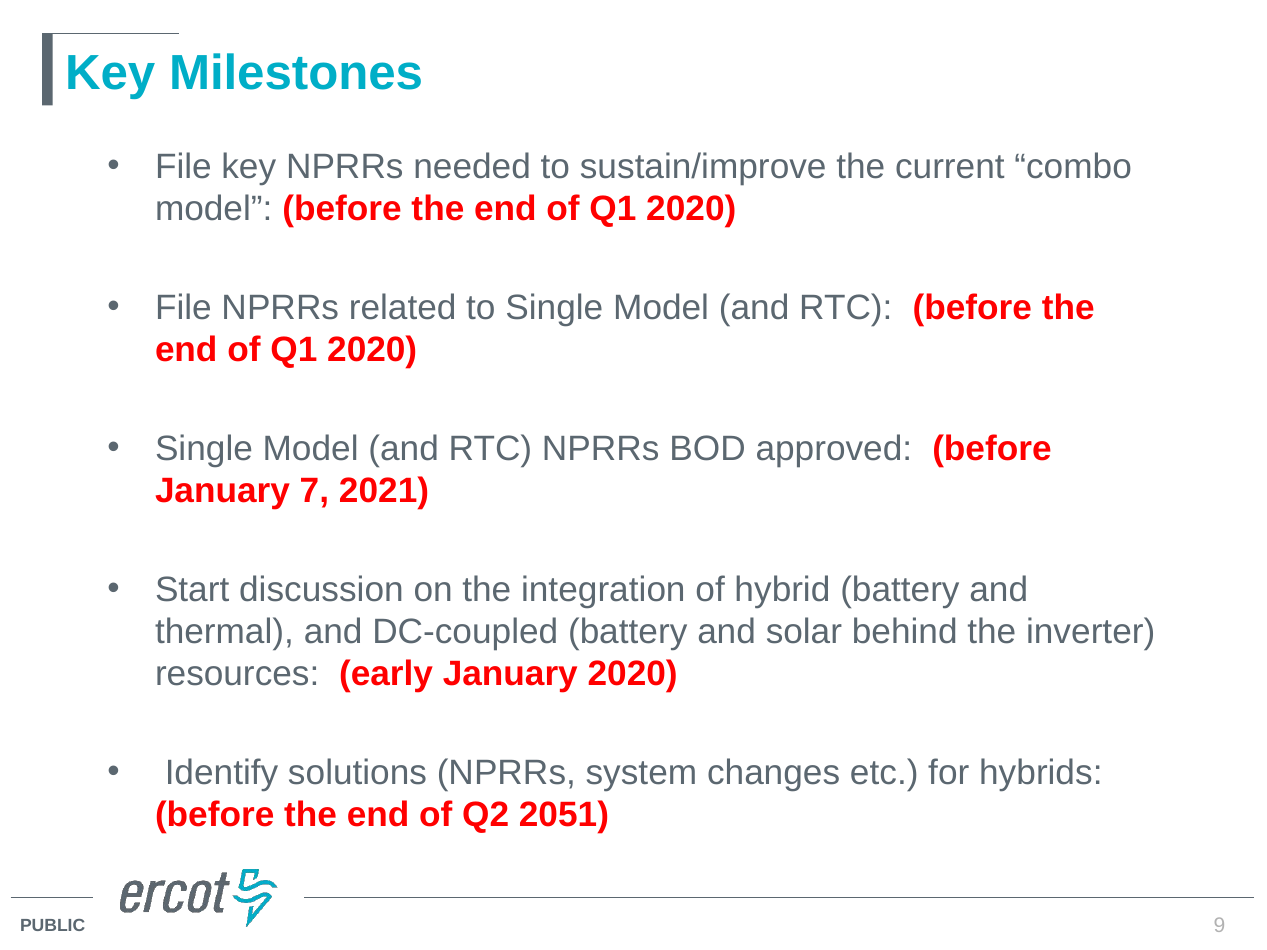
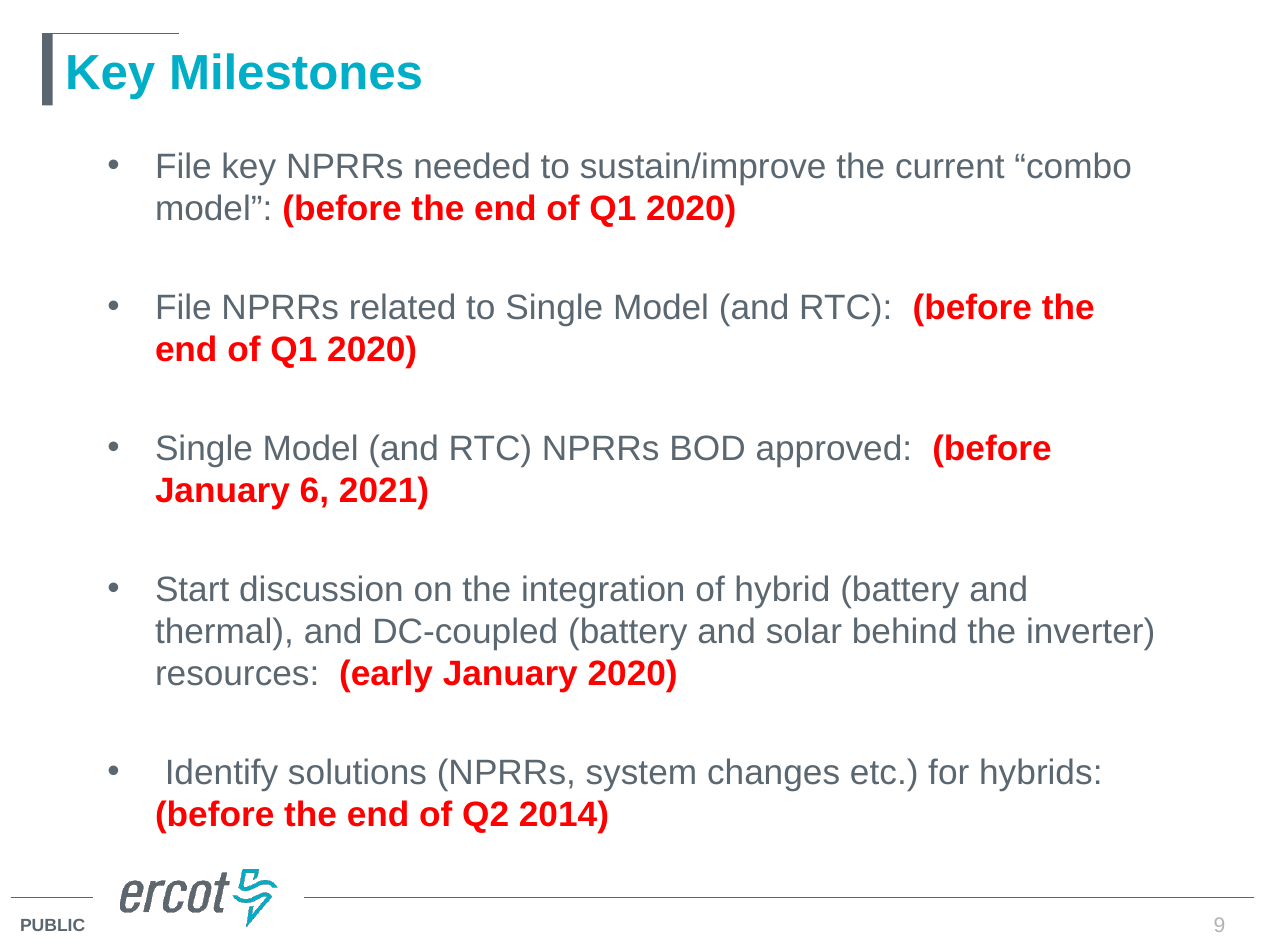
7: 7 -> 6
2051: 2051 -> 2014
